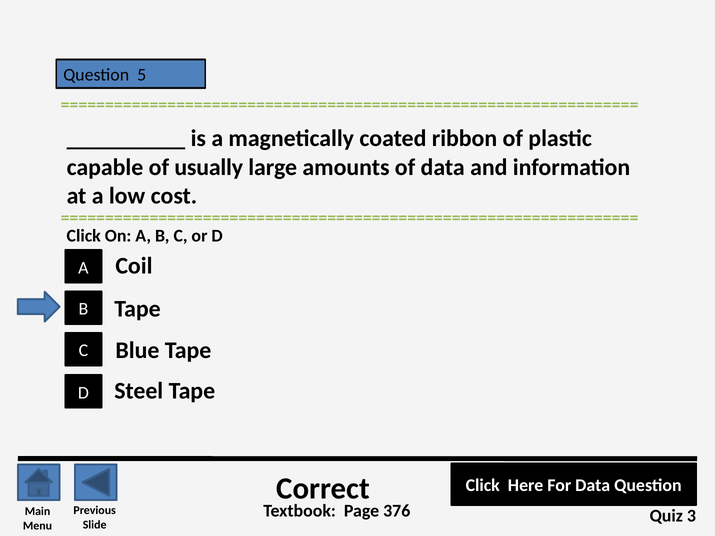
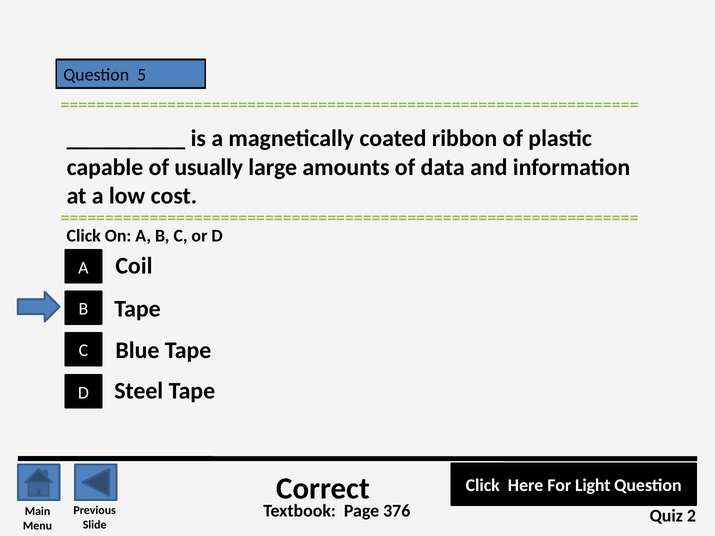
For Data: Data -> Light
3: 3 -> 2
